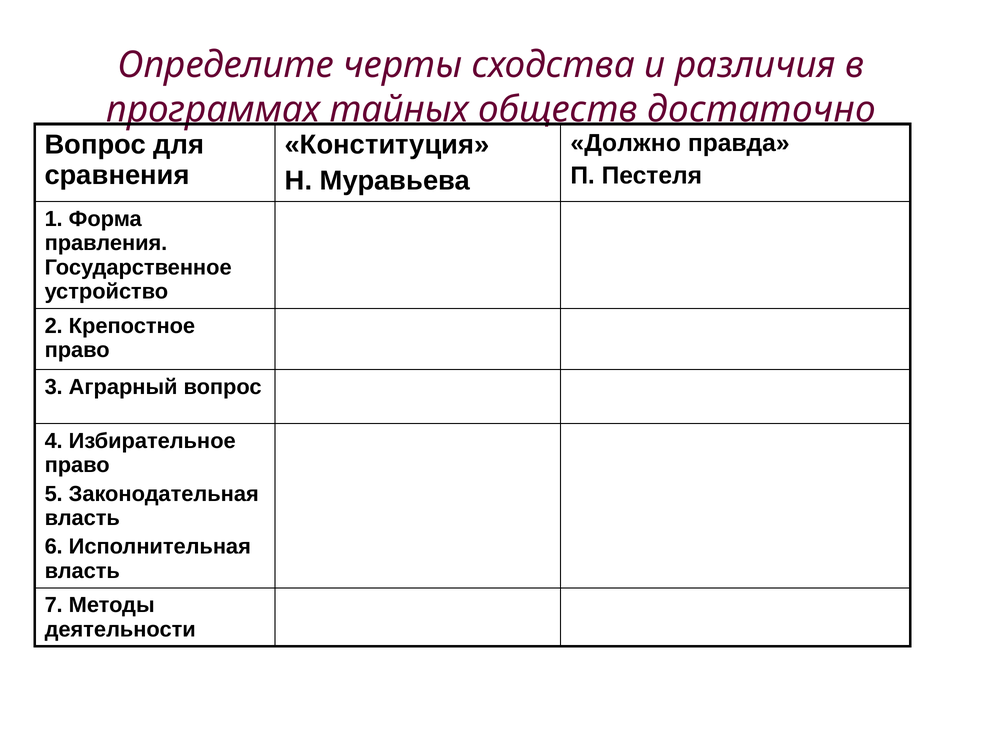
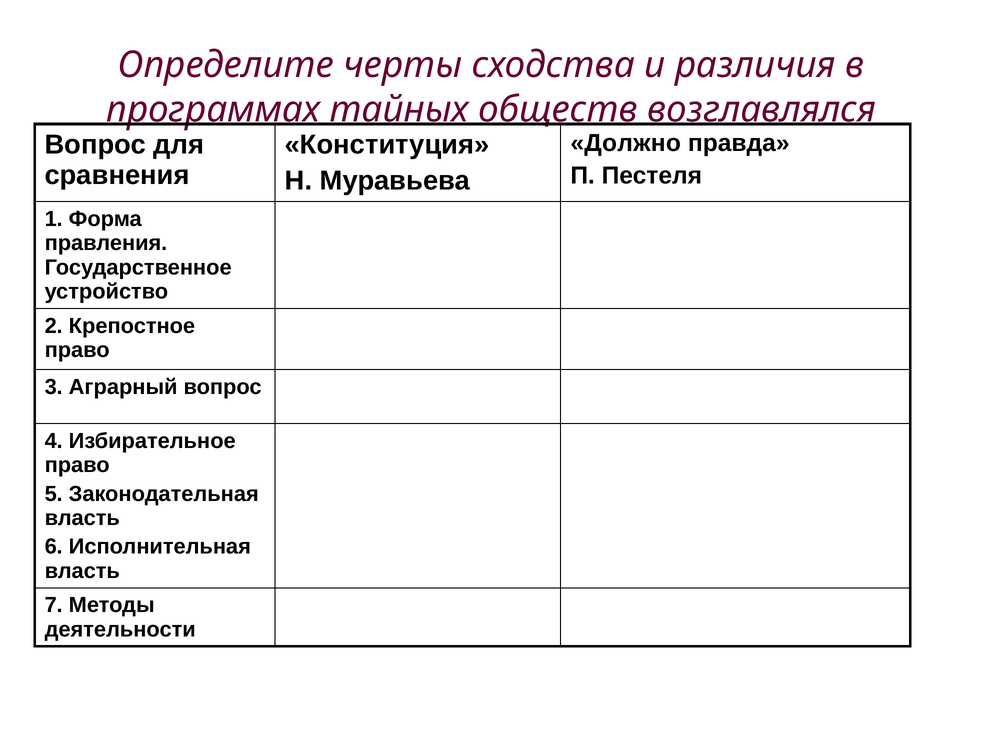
достаточно: достаточно -> возглавлялся
